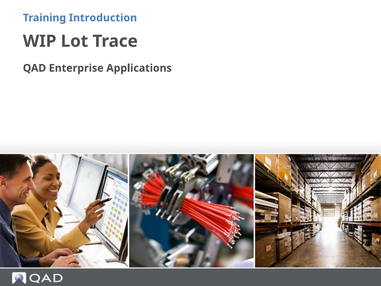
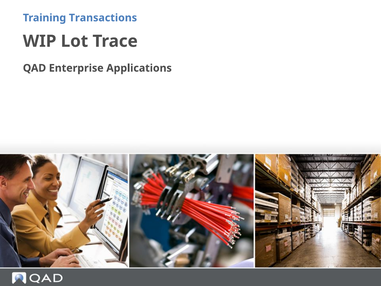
Introduction: Introduction -> Transactions
